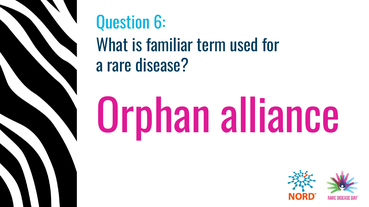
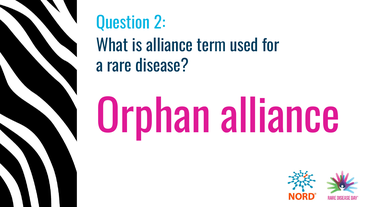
6: 6 -> 2
is familiar: familiar -> alliance
